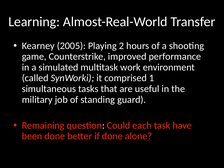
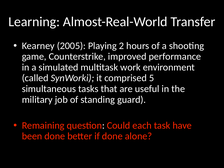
1: 1 -> 5
